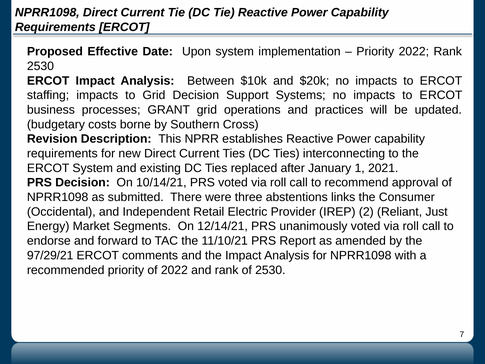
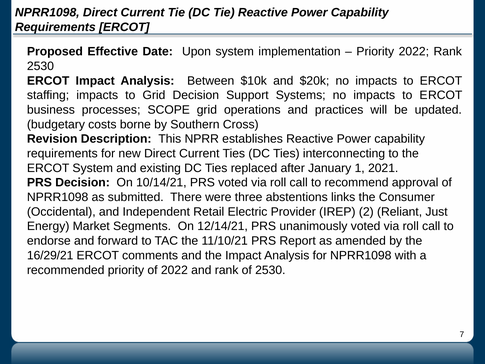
GRANT: GRANT -> SCOPE
97/29/21: 97/29/21 -> 16/29/21
